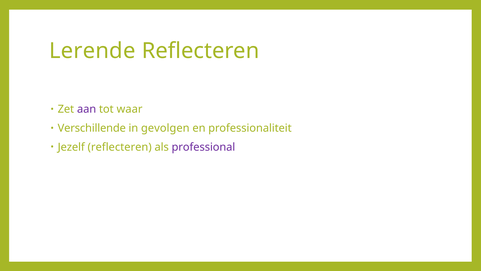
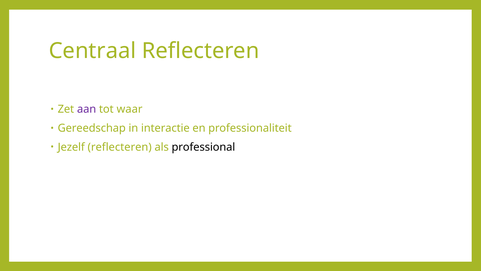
Lerende: Lerende -> Centraal
Verschillende: Verschillende -> Gereedschap
gevolgen: gevolgen -> interactie
professional colour: purple -> black
